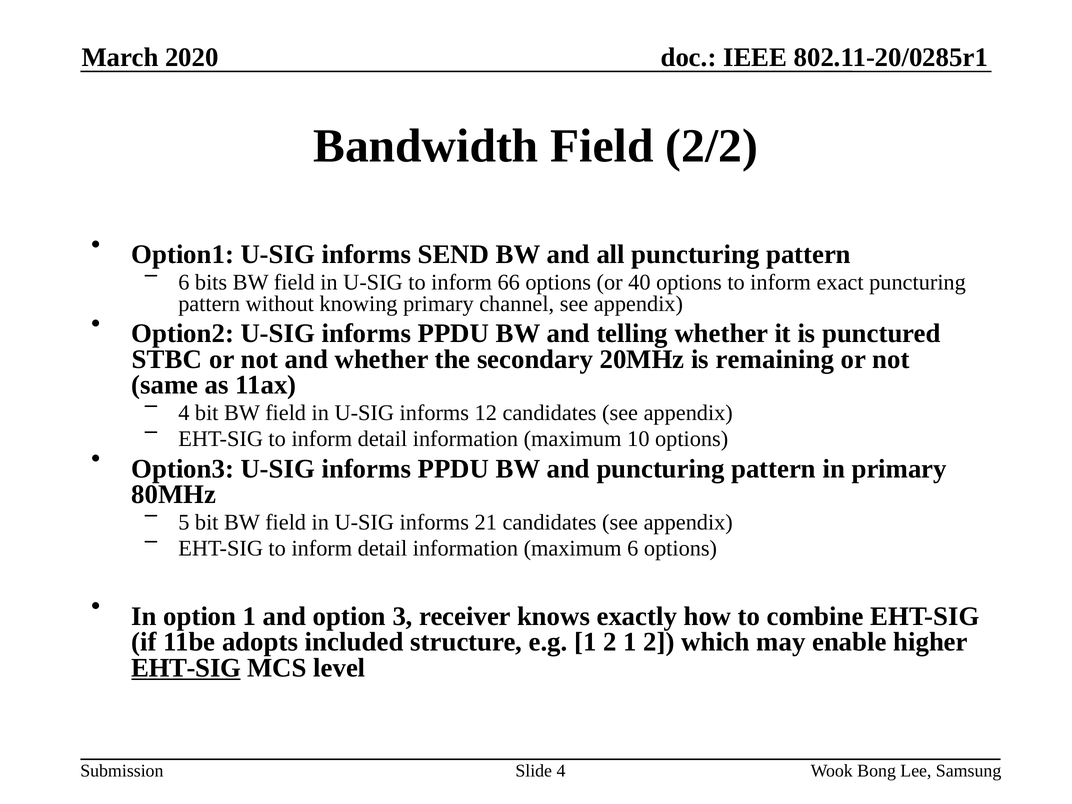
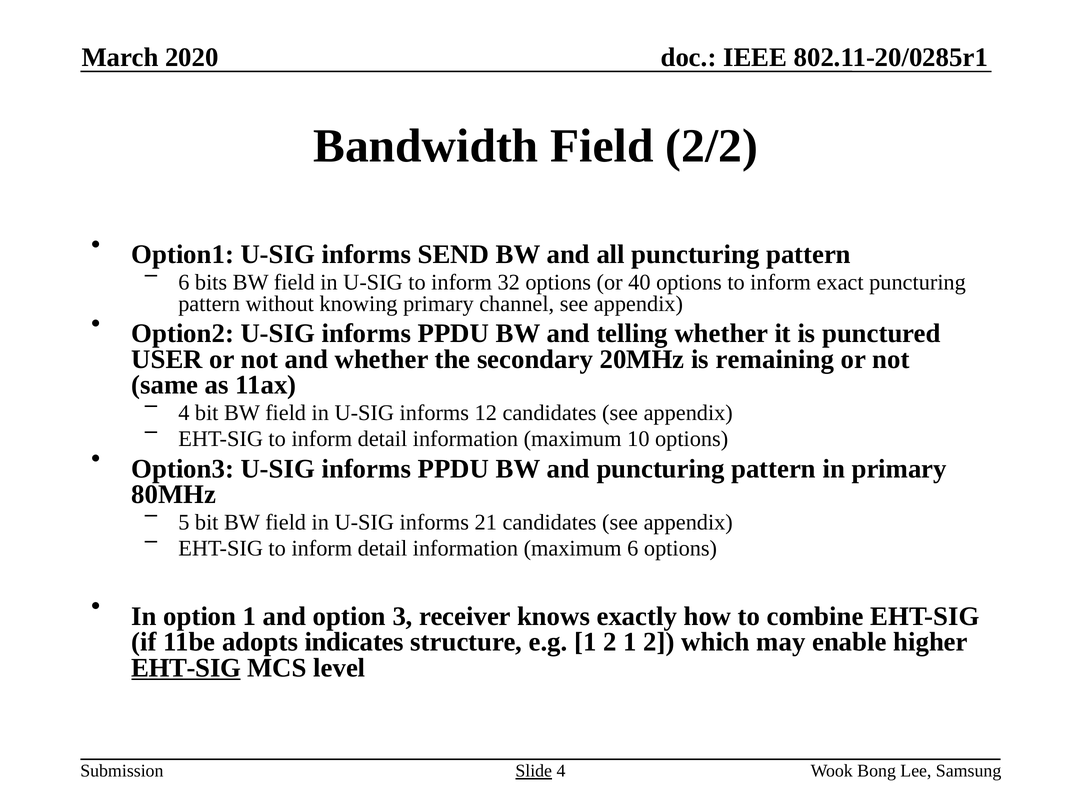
66: 66 -> 32
STBC: STBC -> USER
included: included -> indicates
Slide underline: none -> present
